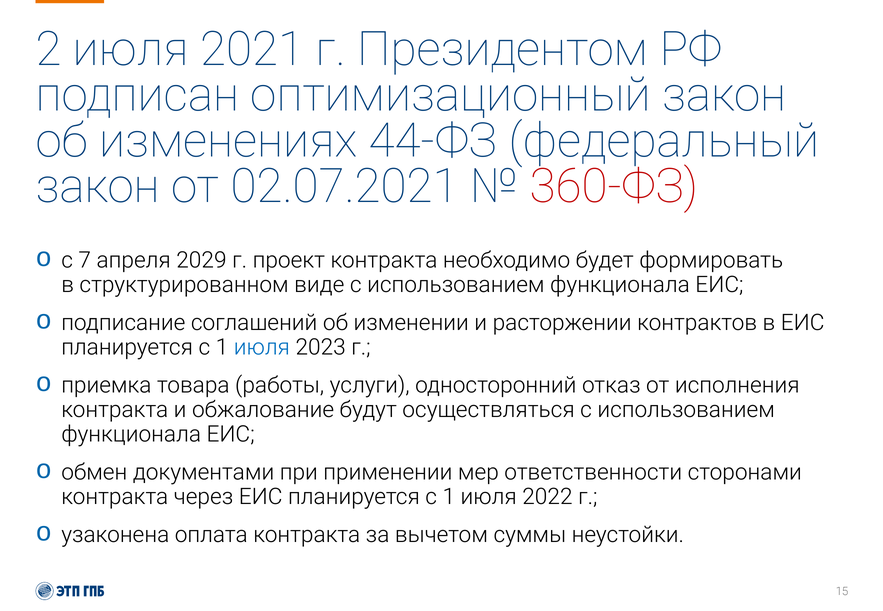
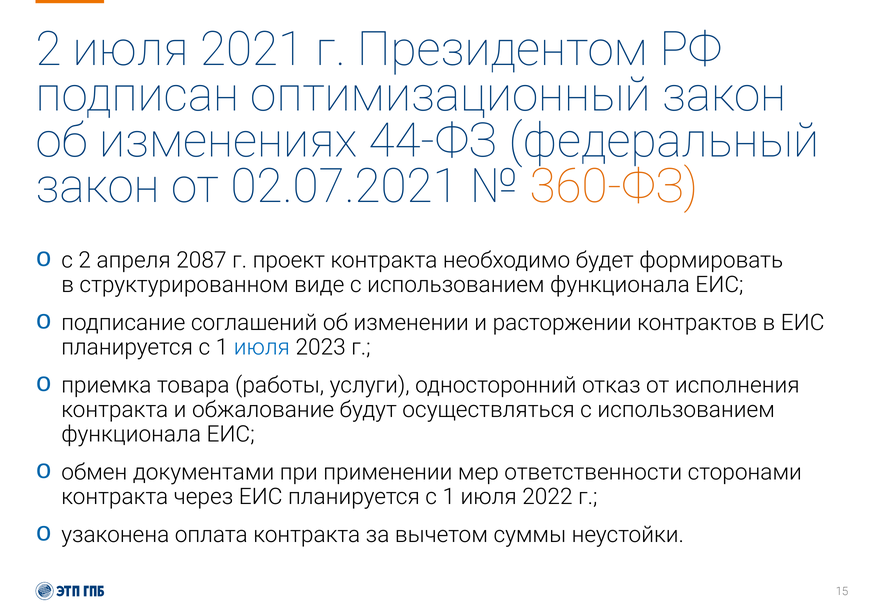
360-ФЗ colour: red -> orange
с 7: 7 -> 2
2029: 2029 -> 2087
